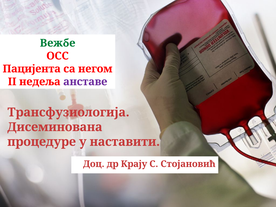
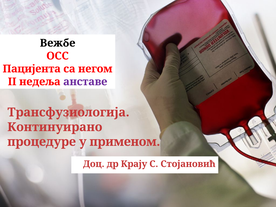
Вежбе colour: green -> black
Дисеминована: Дисеминована -> Континуирано
наставити: наставити -> применом
